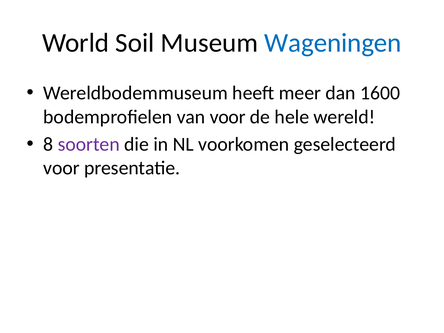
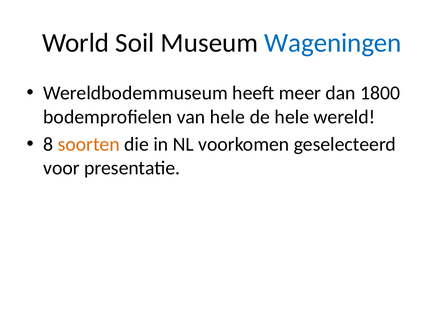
1600: 1600 -> 1800
van voor: voor -> hele
soorten colour: purple -> orange
